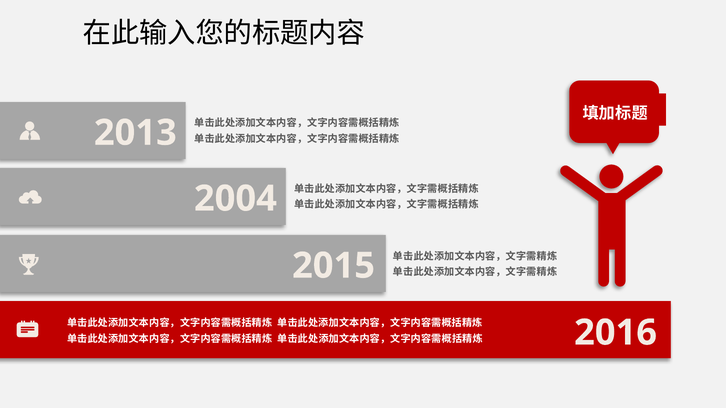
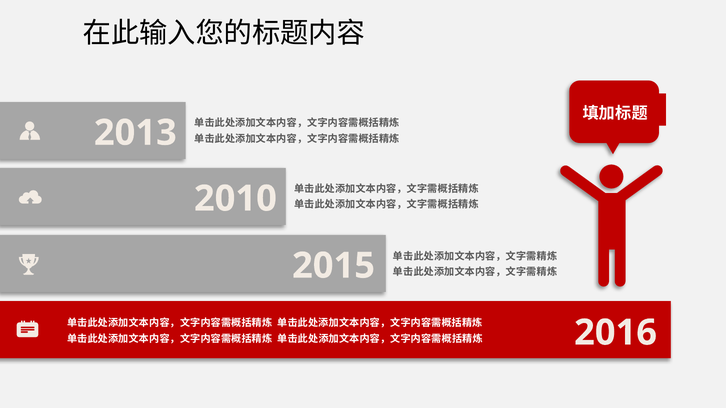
2004: 2004 -> 2010
